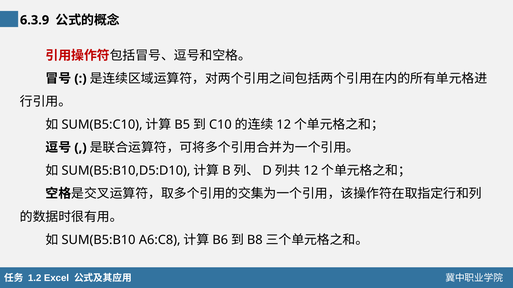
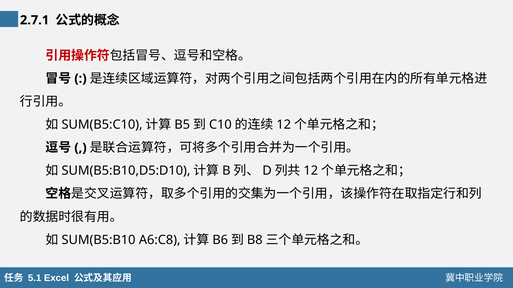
6.3.9: 6.3.9 -> 2.7.1
1.2: 1.2 -> 5.1
